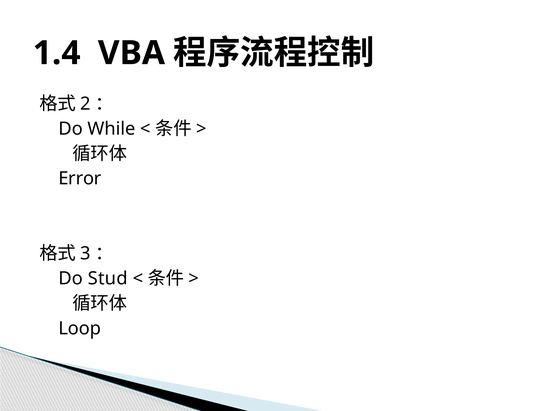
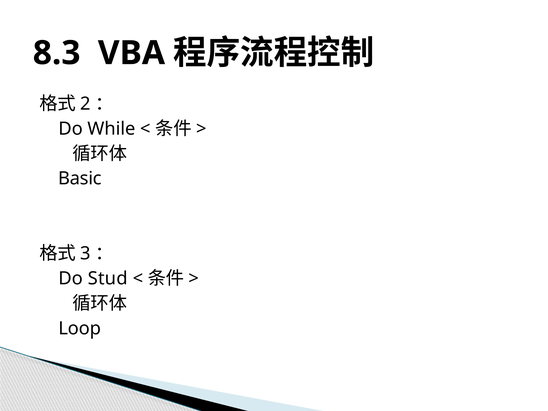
1.4: 1.4 -> 8.3
Error: Error -> Basic
